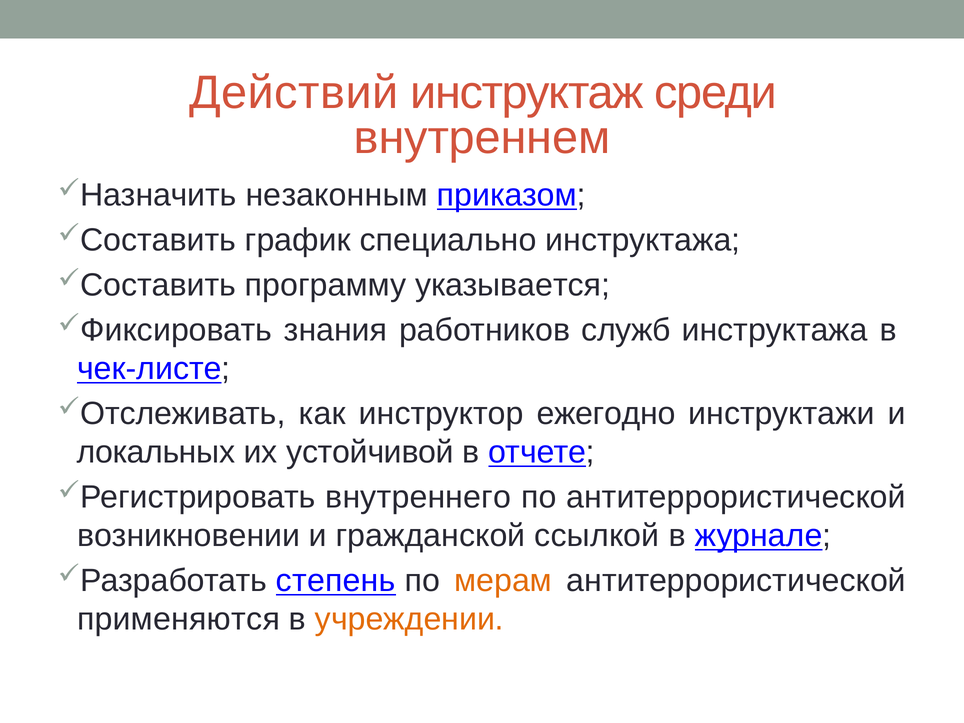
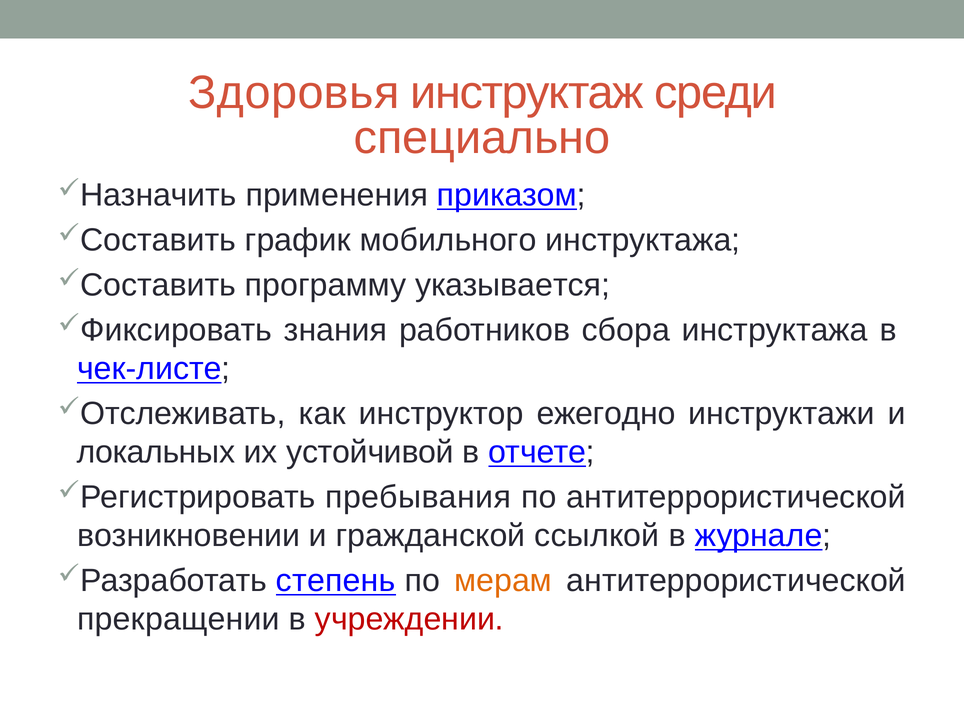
Действий: Действий -> Здоровья
внутреннем: внутреннем -> специально
незаконным: незаконным -> применения
специально: специально -> мобильного
служб: служб -> сбора
внутреннего: внутреннего -> пребывания
применяются: применяются -> прекращении
учреждении colour: orange -> red
